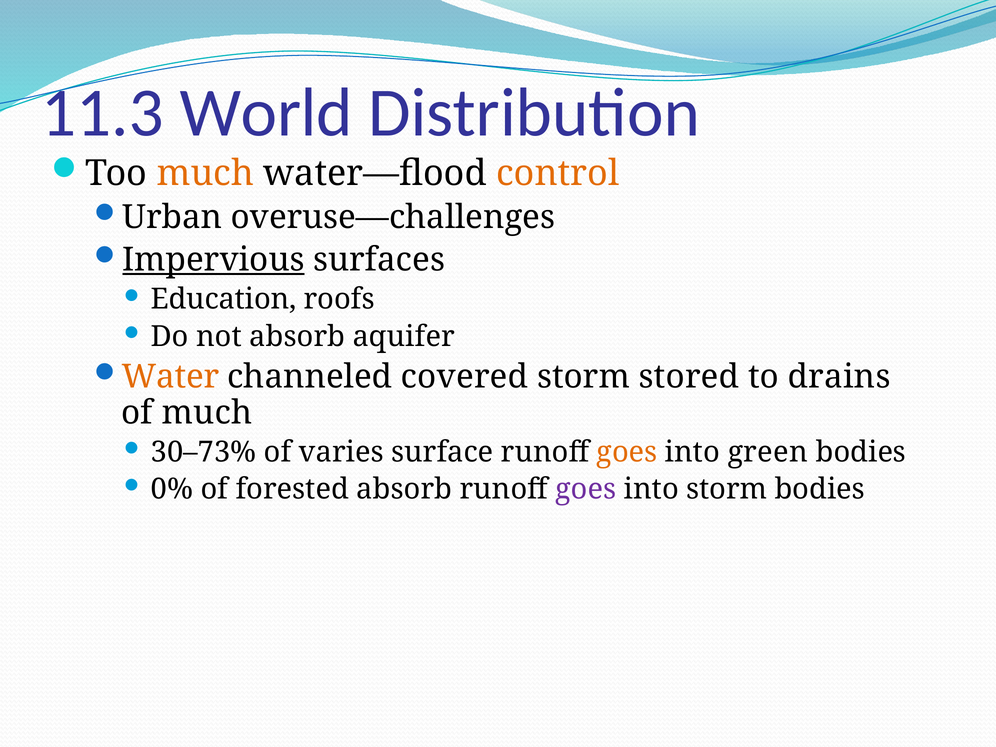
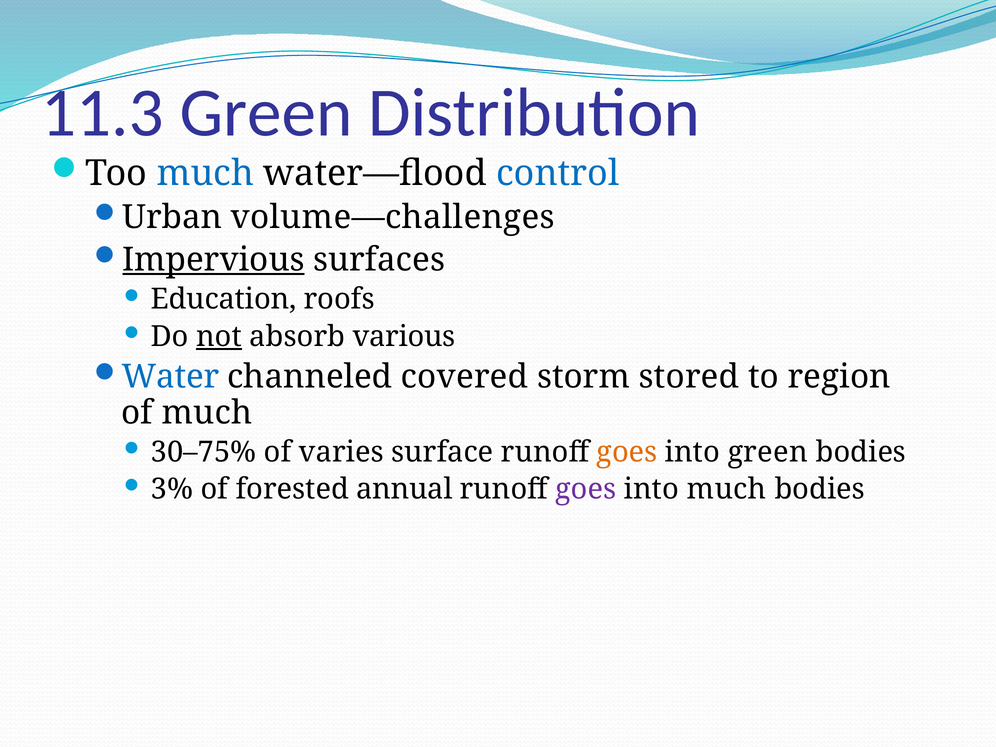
11.3 World: World -> Green
much at (205, 173) colour: orange -> blue
control colour: orange -> blue
overuse—challenges: overuse—challenges -> volume—challenges
not underline: none -> present
aquifer: aquifer -> various
Water colour: orange -> blue
drains: drains -> region
30–73%: 30–73% -> 30–75%
0%: 0% -> 3%
forested absorb: absorb -> annual
into storm: storm -> much
